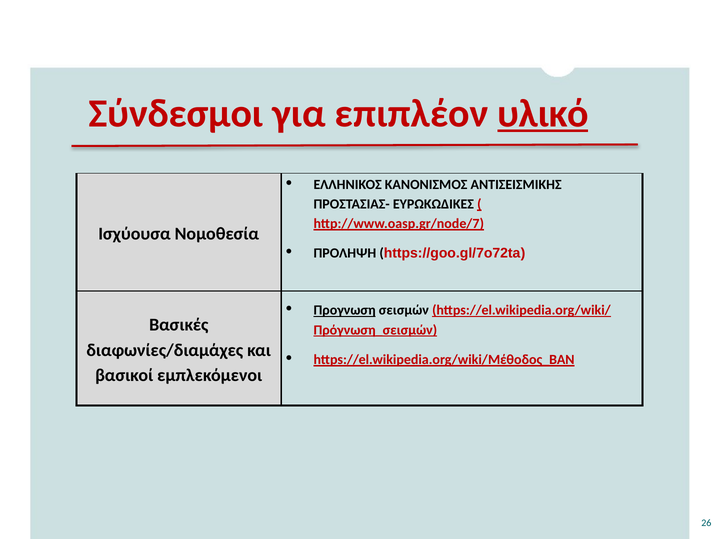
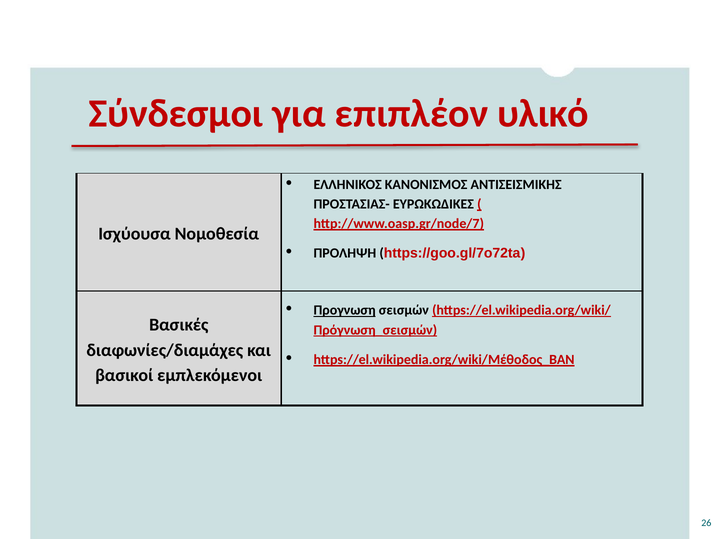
υλικό underline: present -> none
